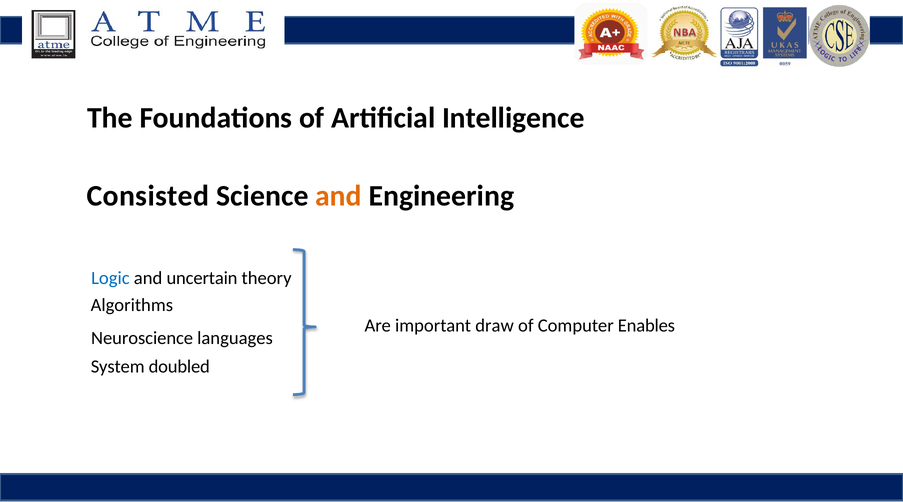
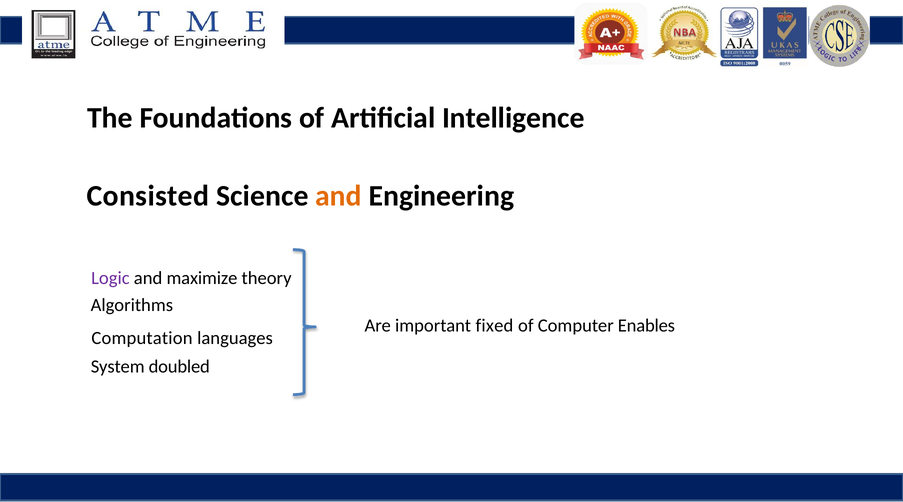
Logic colour: blue -> purple
uncertain: uncertain -> maximize
draw: draw -> fixed
Neuroscience: Neuroscience -> Computation
